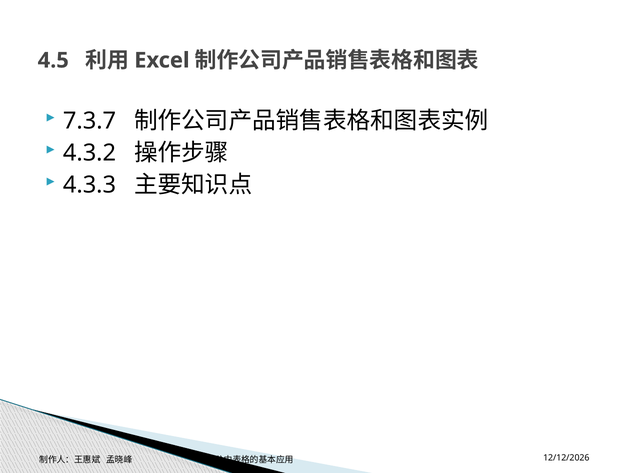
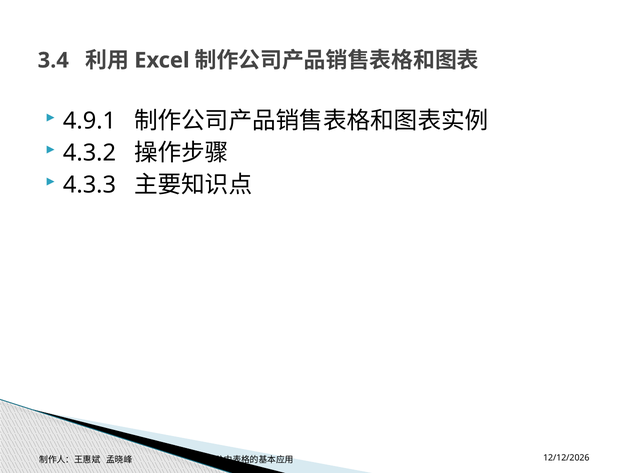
4.5: 4.5 -> 3.4
7.3.7: 7.3.7 -> 4.9.1
